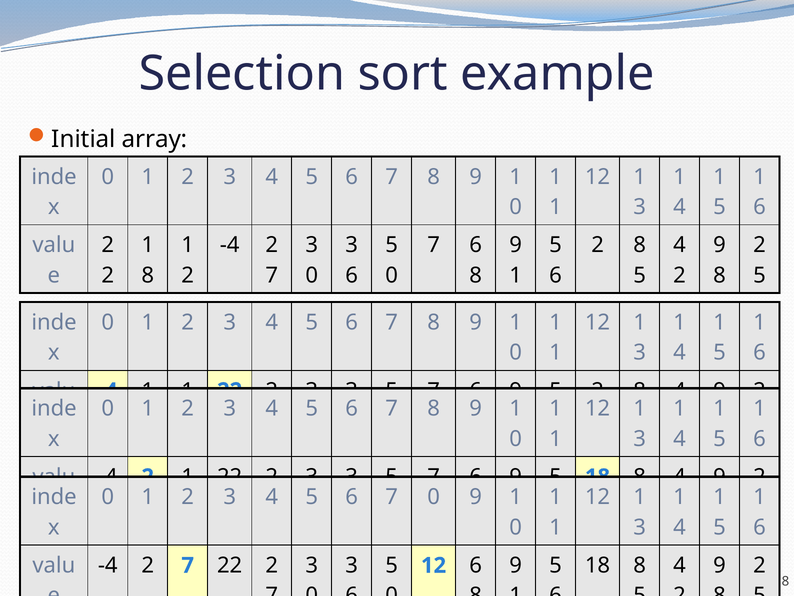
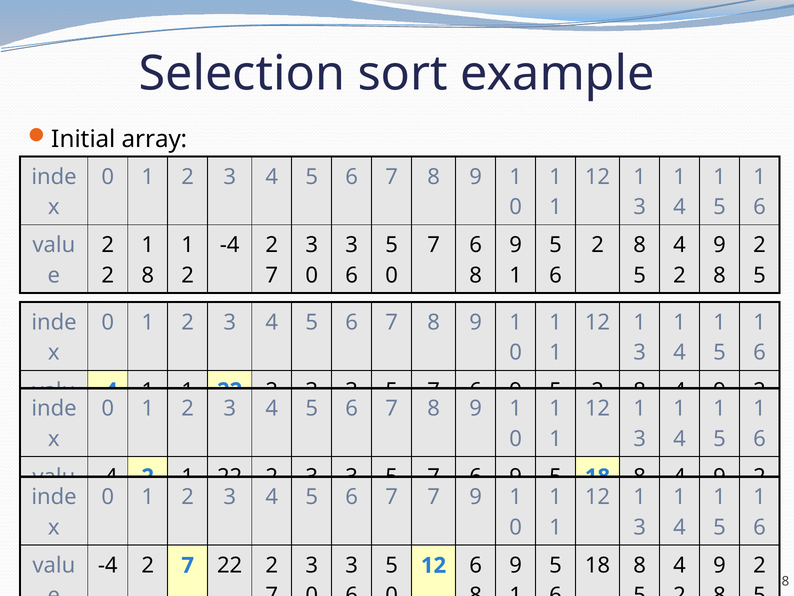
0 at (434, 497): 0 -> 7
